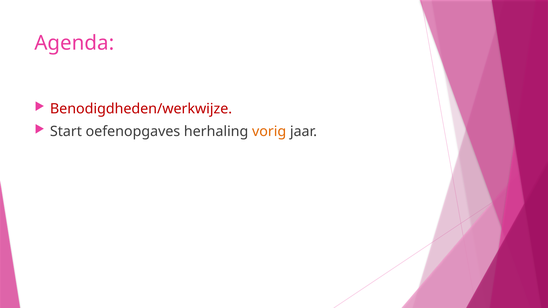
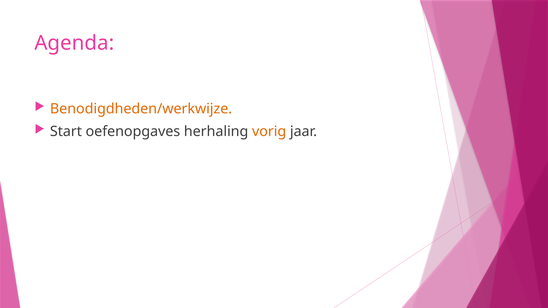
Benodigdheden/werkwijze colour: red -> orange
